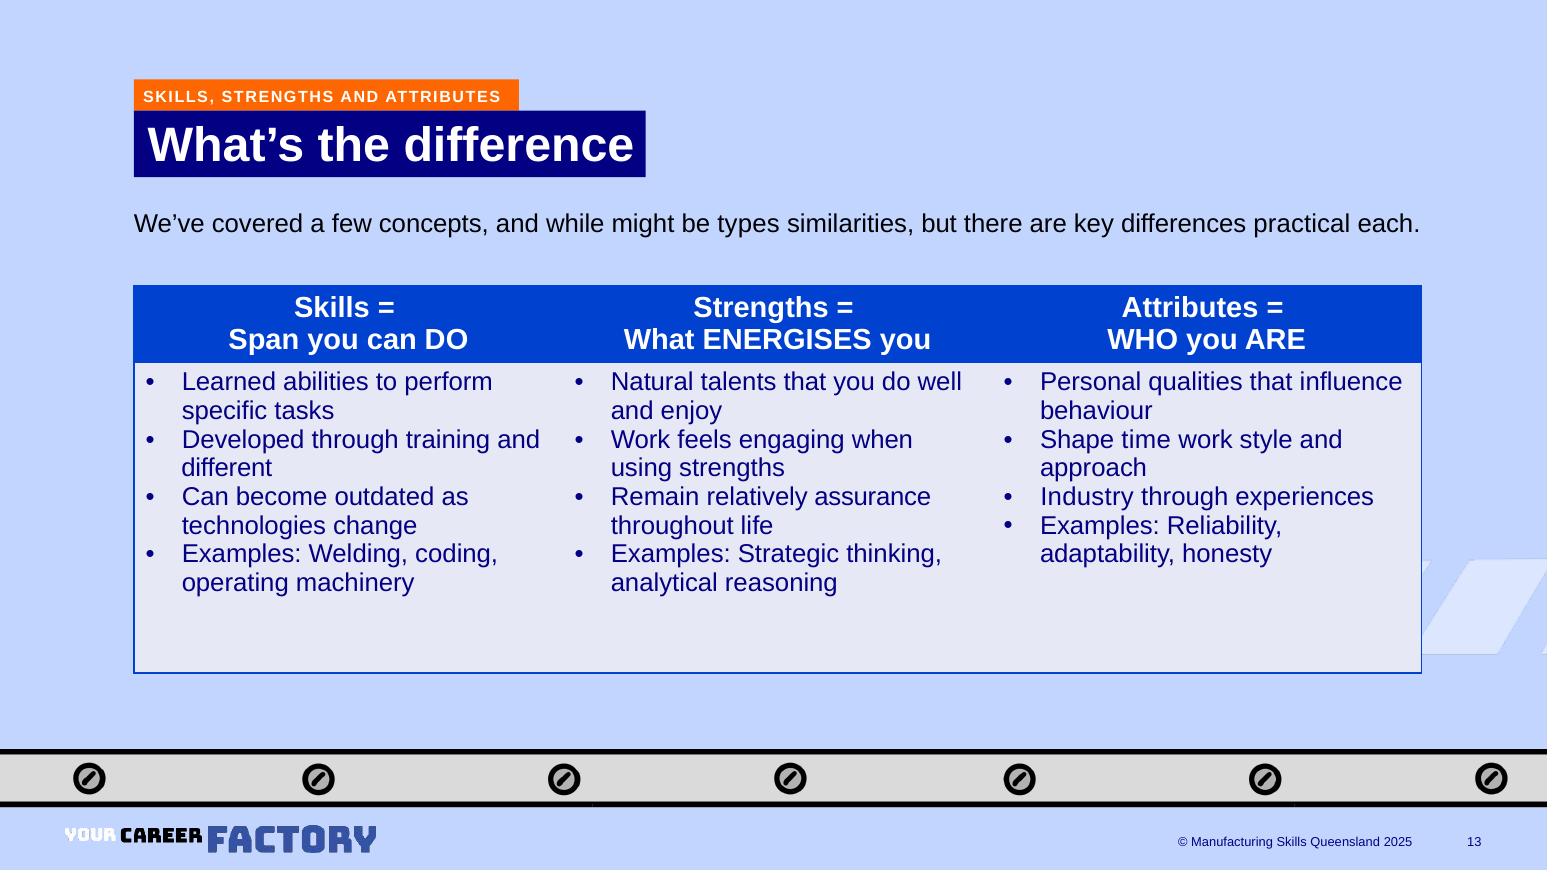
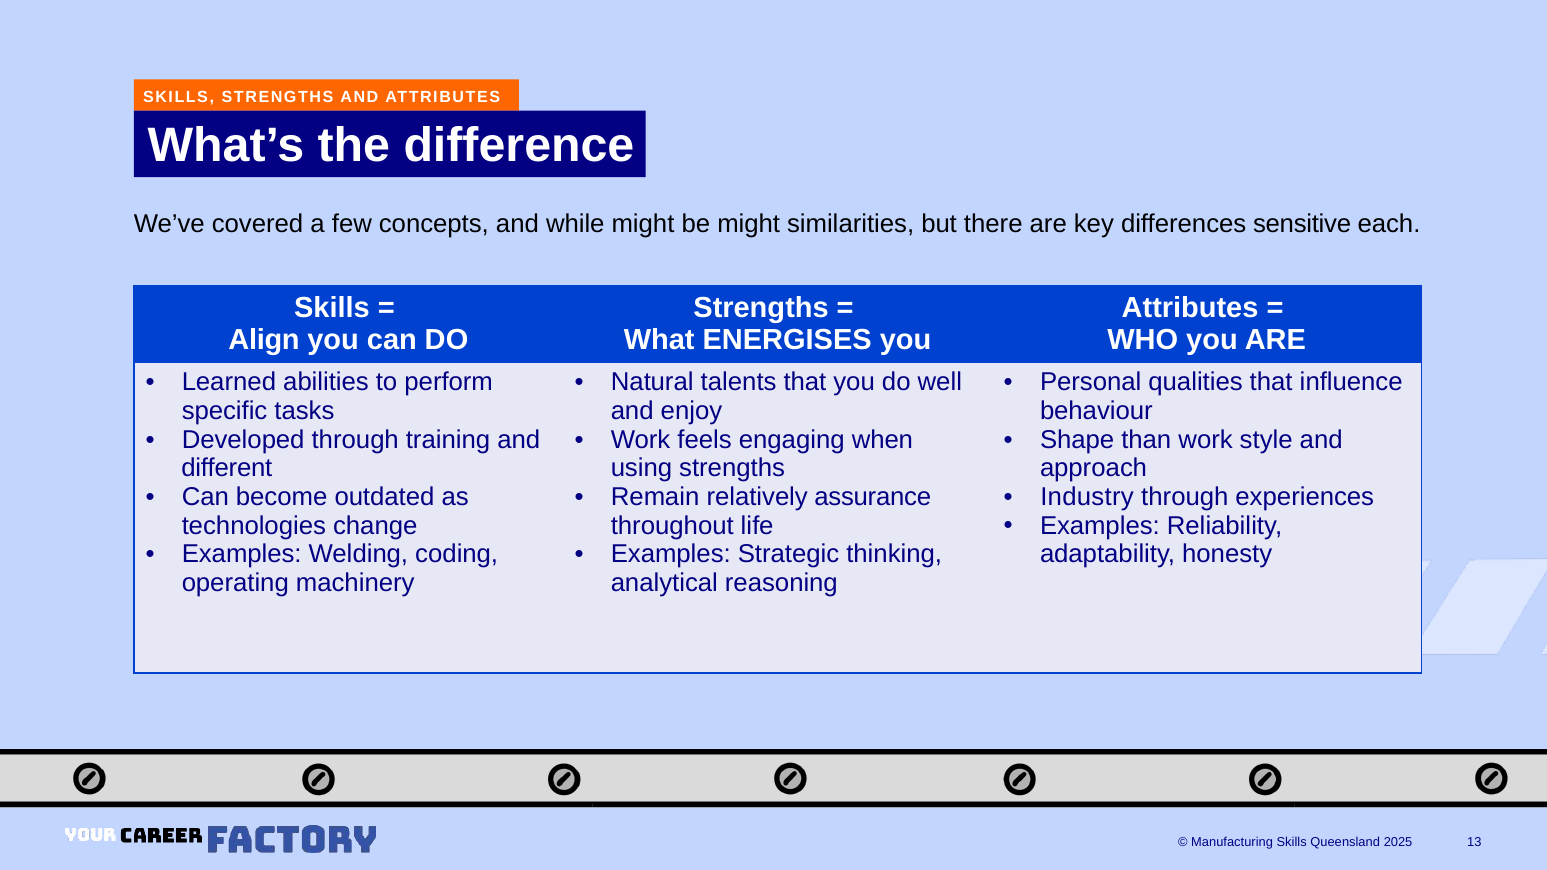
be types: types -> might
practical: practical -> sensitive
Span: Span -> Align
time: time -> than
